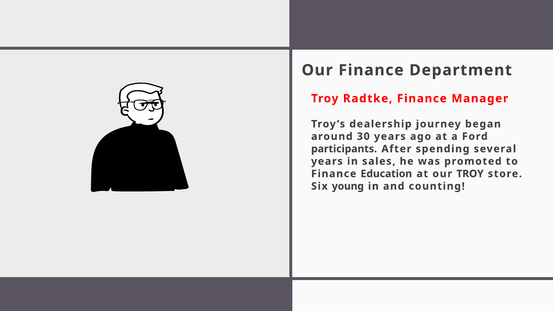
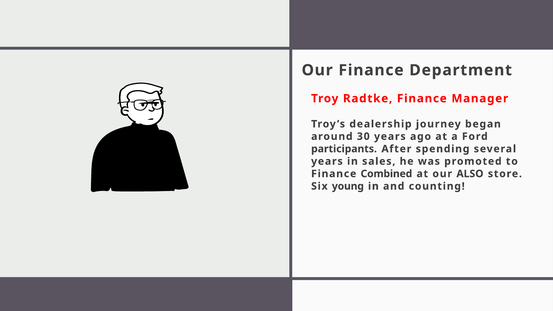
Education: Education -> Combined
our TROY: TROY -> ALSO
